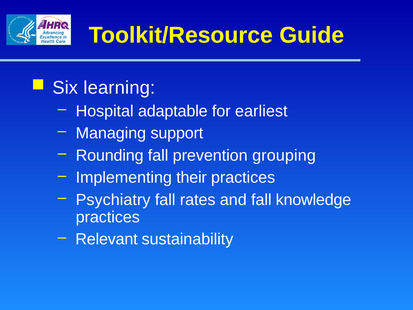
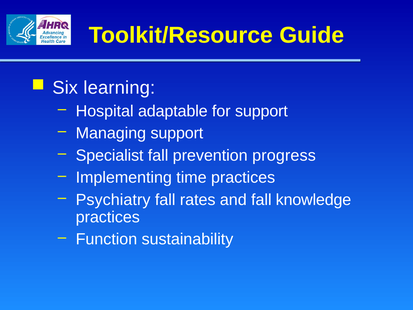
for earliest: earliest -> support
Rounding: Rounding -> Specialist
grouping: grouping -> progress
their: their -> time
Relevant: Relevant -> Function
